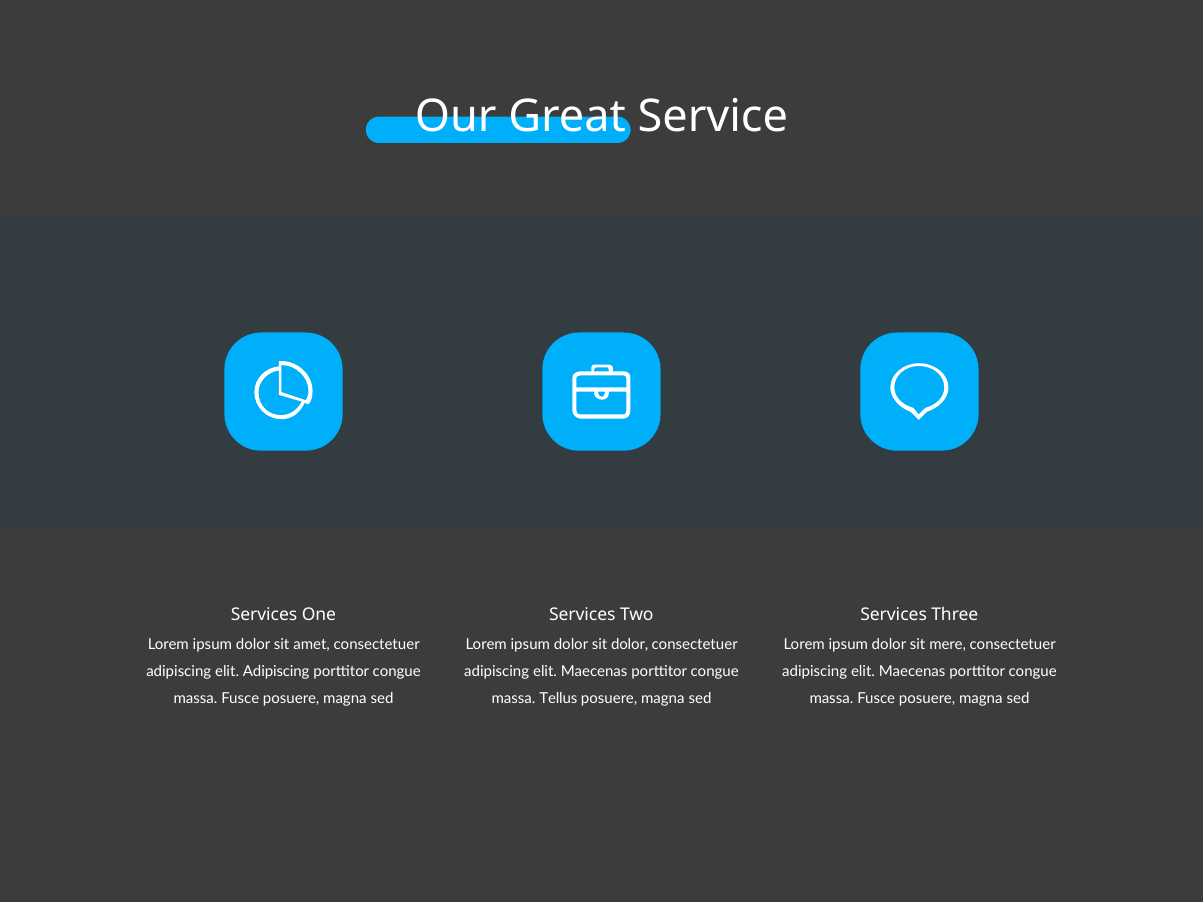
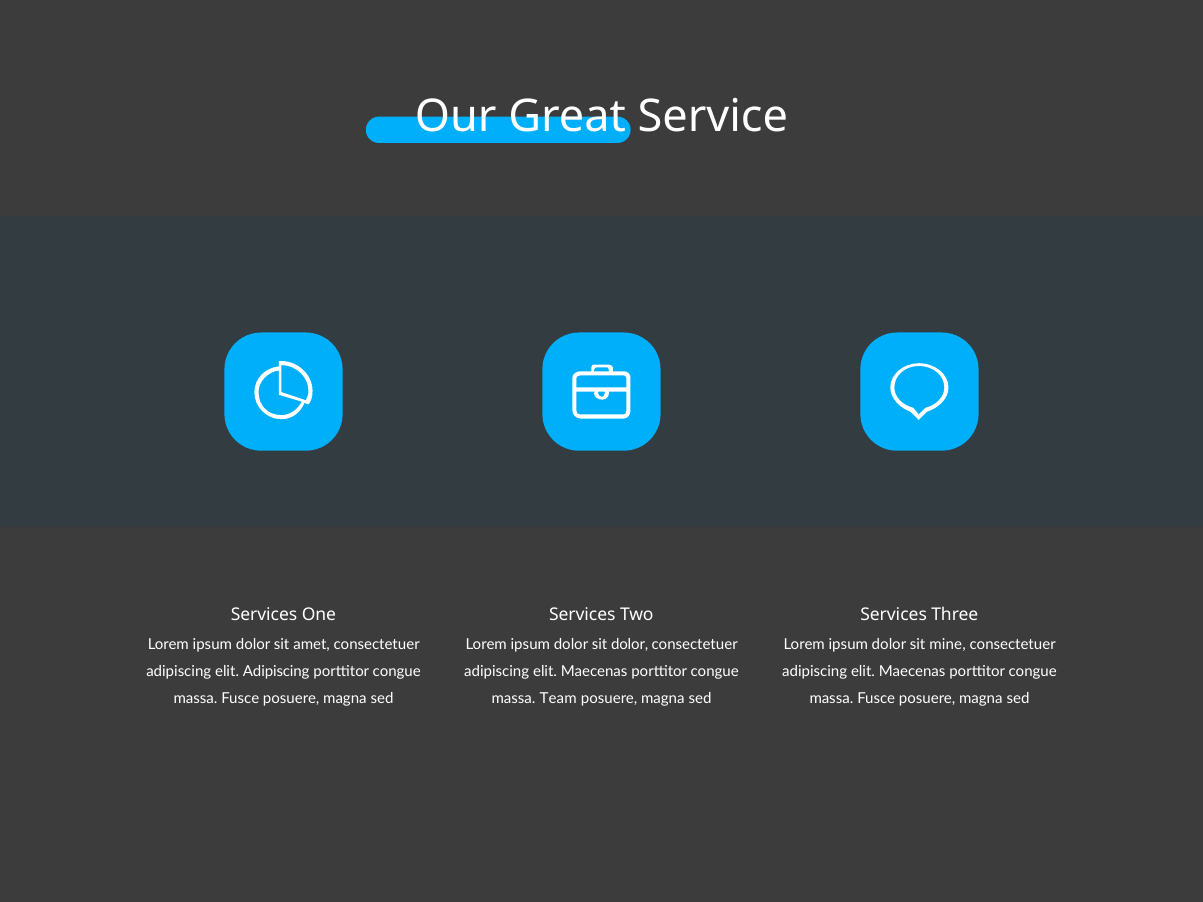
mere: mere -> mine
Tellus: Tellus -> Team
